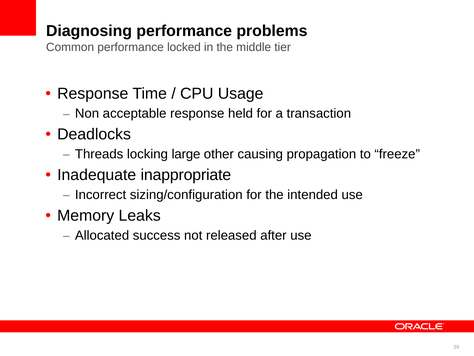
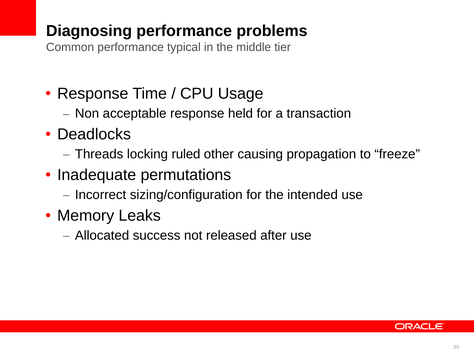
locked: locked -> typical
large: large -> ruled
inappropriate: inappropriate -> permutations
